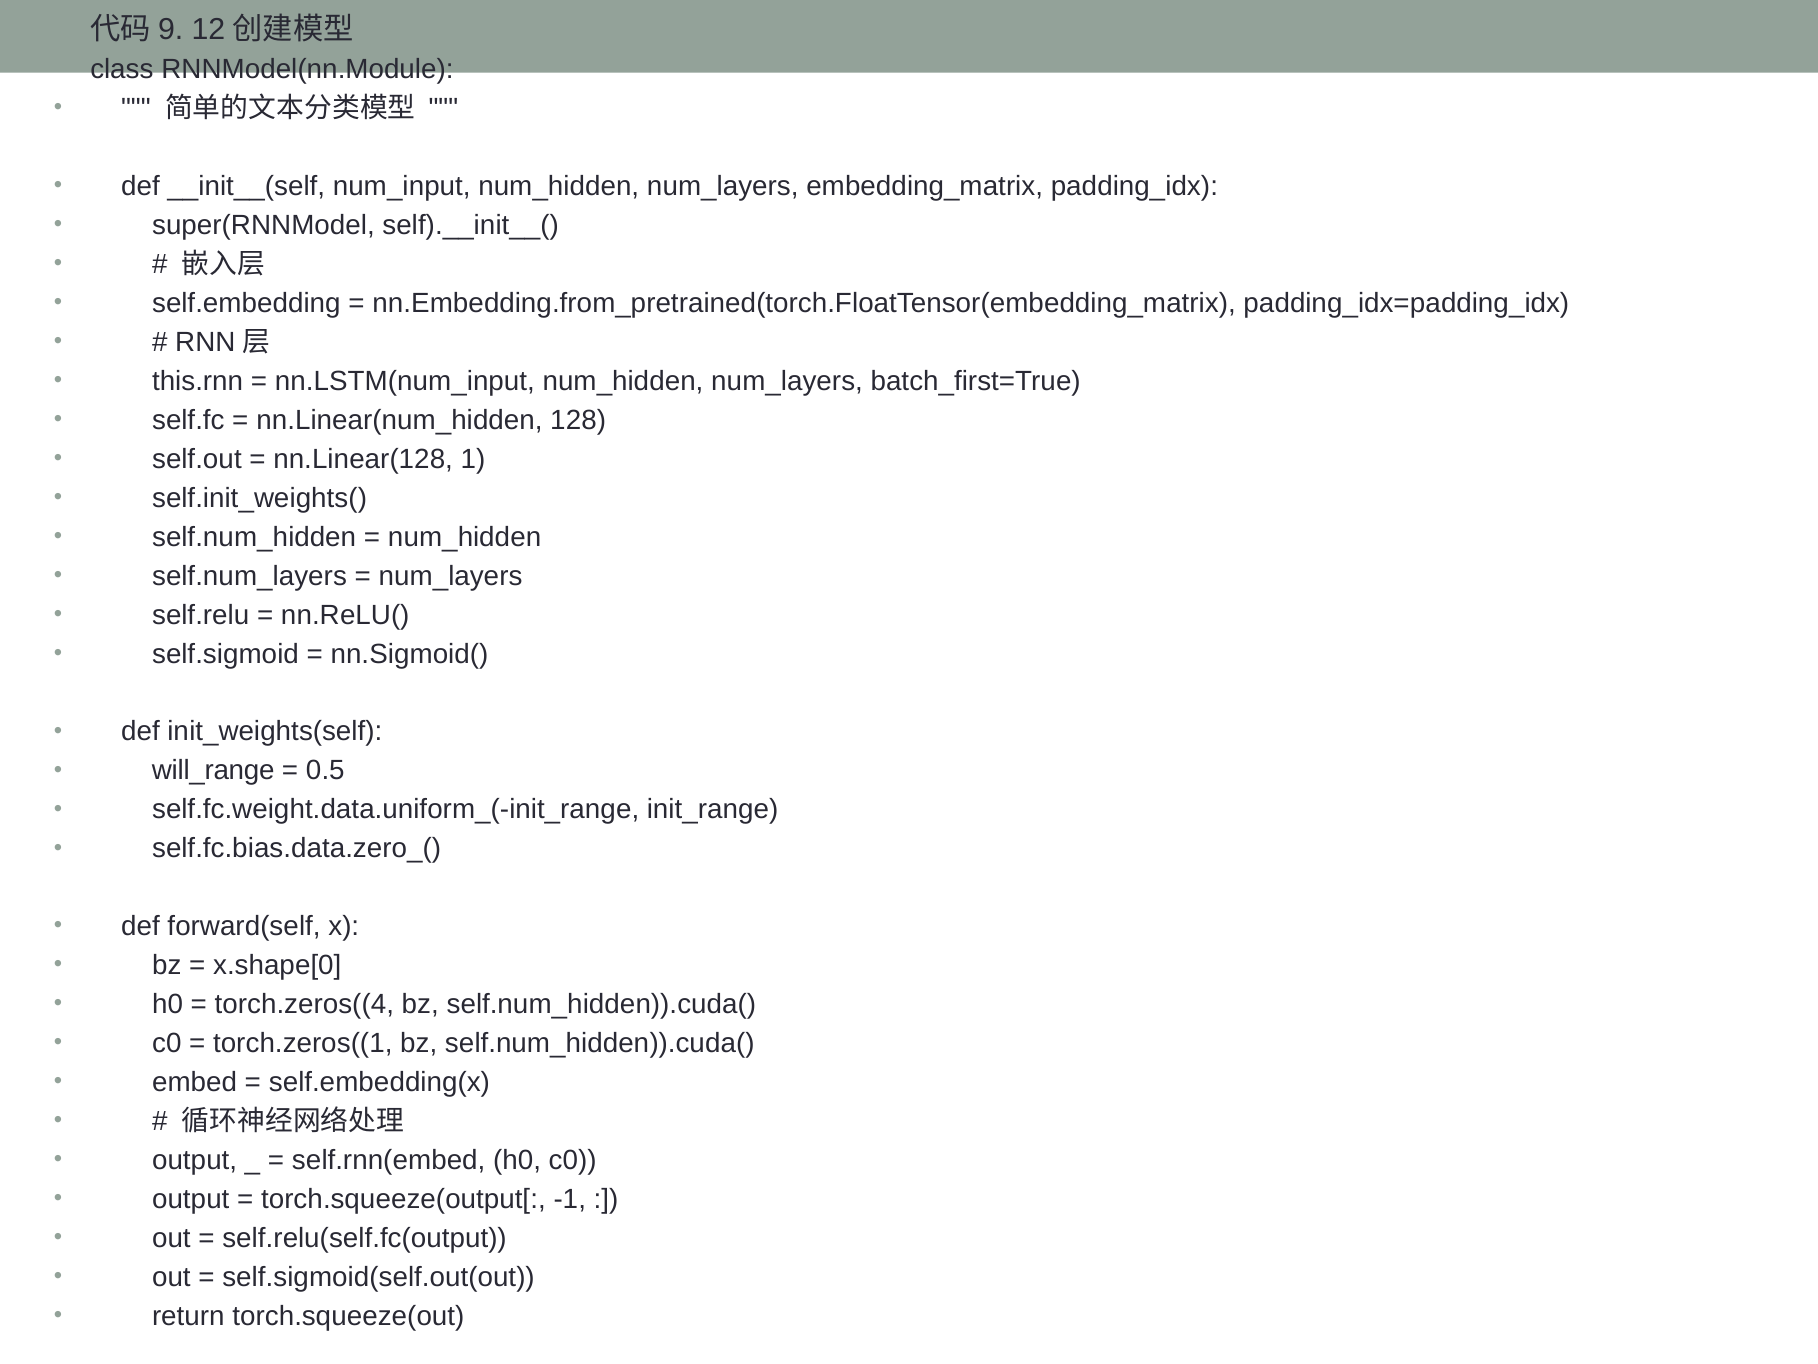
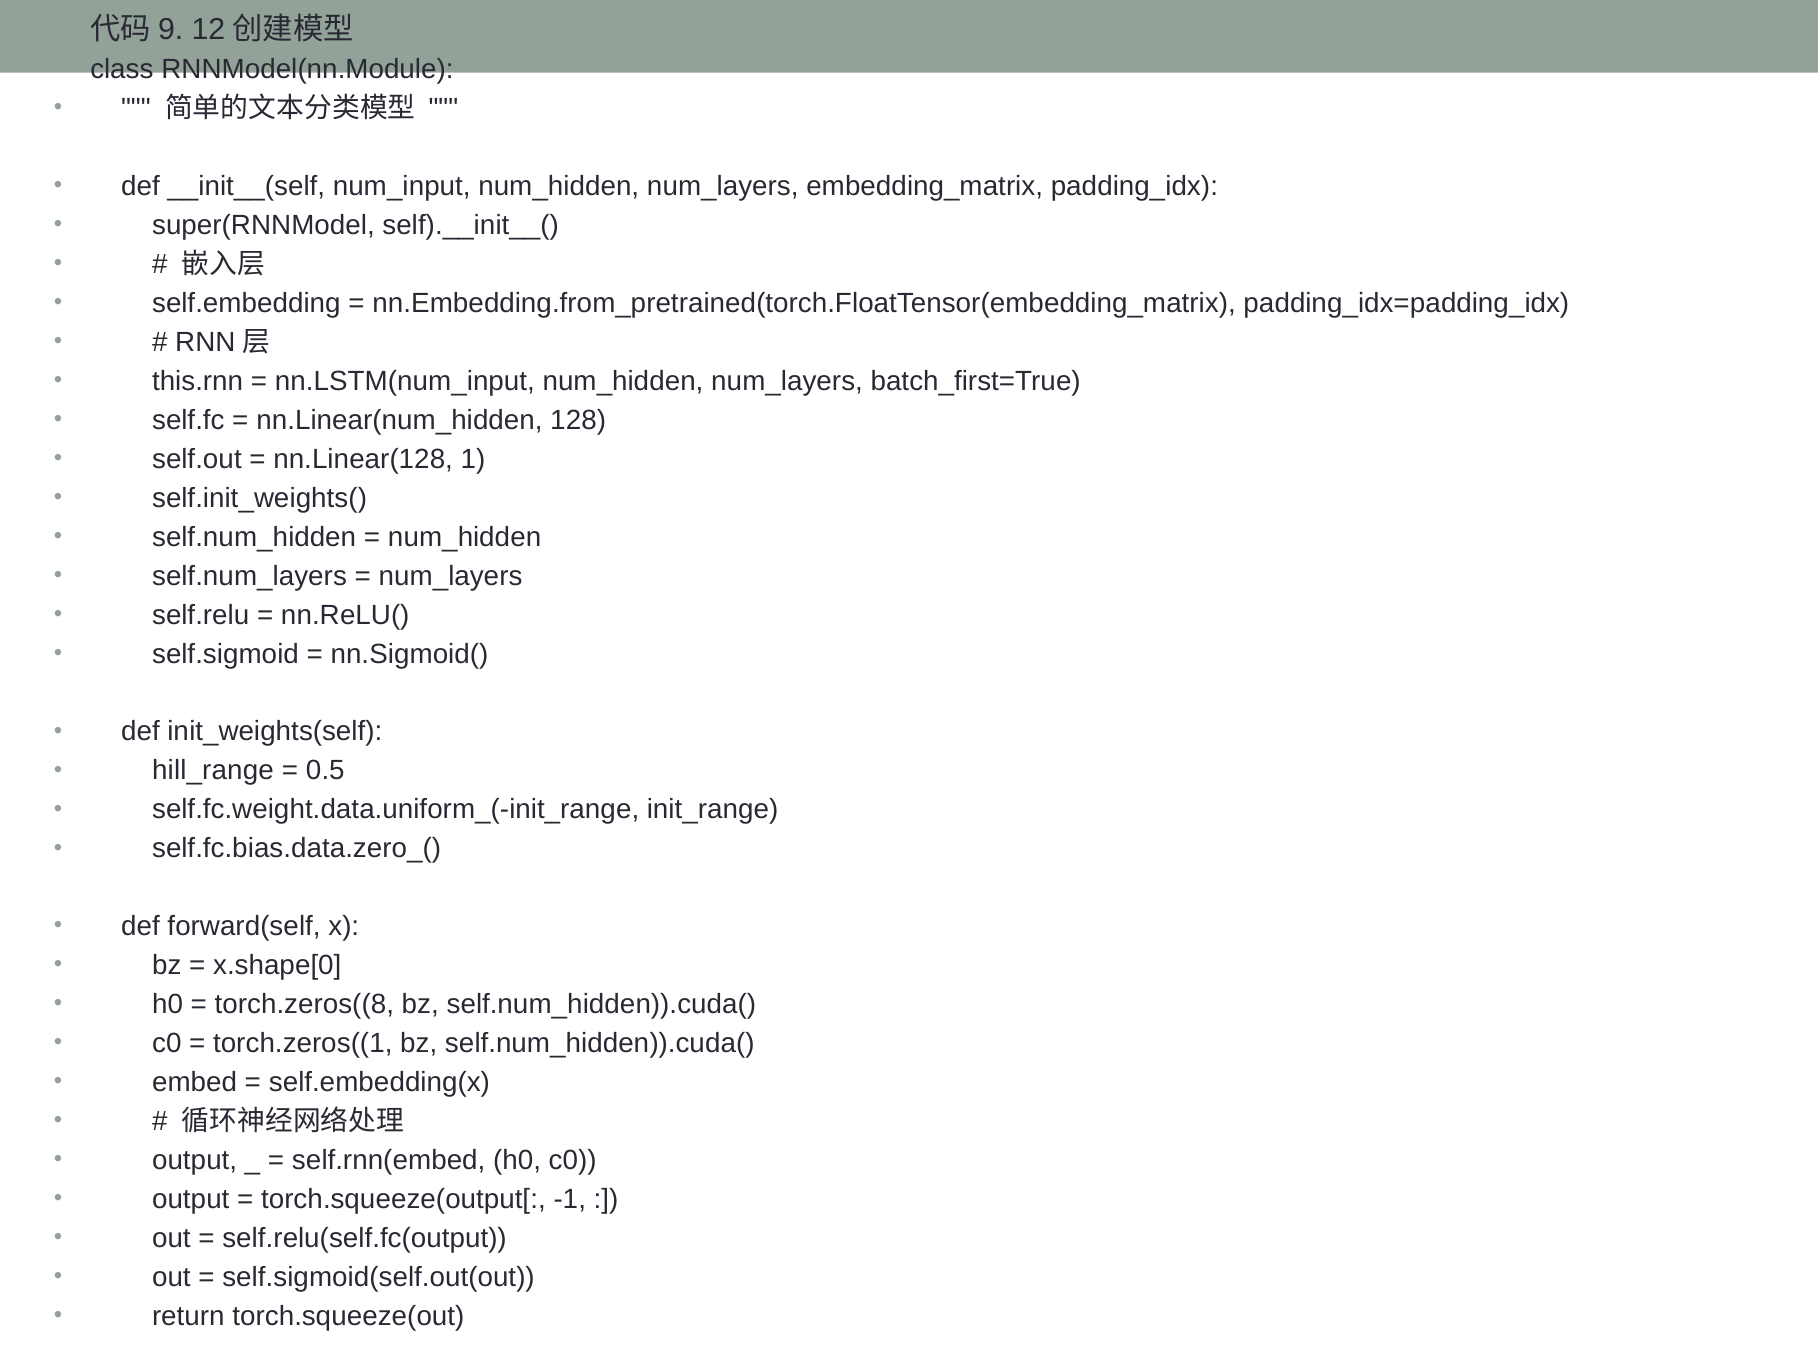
will_range: will_range -> hill_range
torch.zeros((4: torch.zeros((4 -> torch.zeros((8
